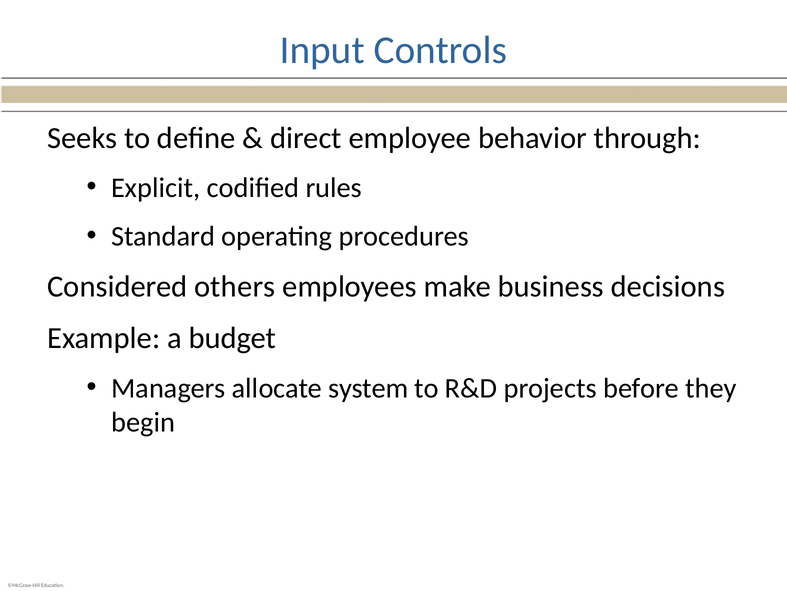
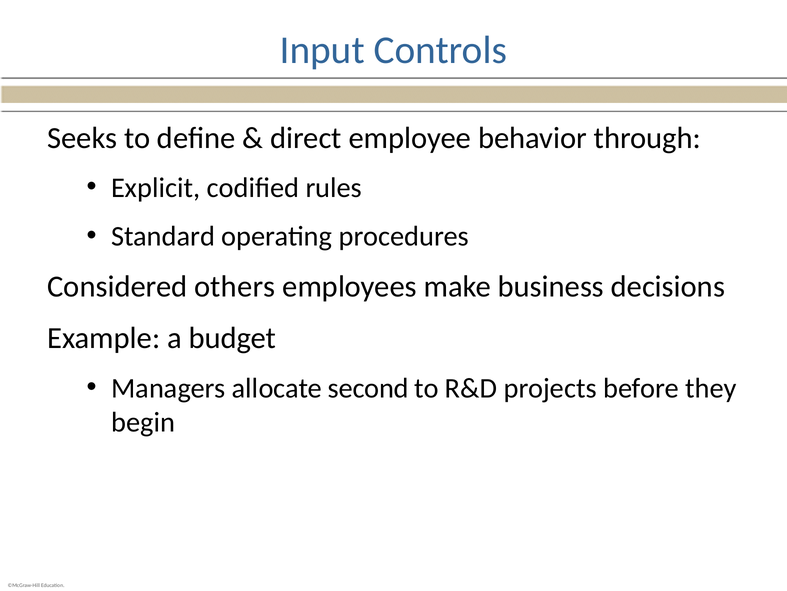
system: system -> second
